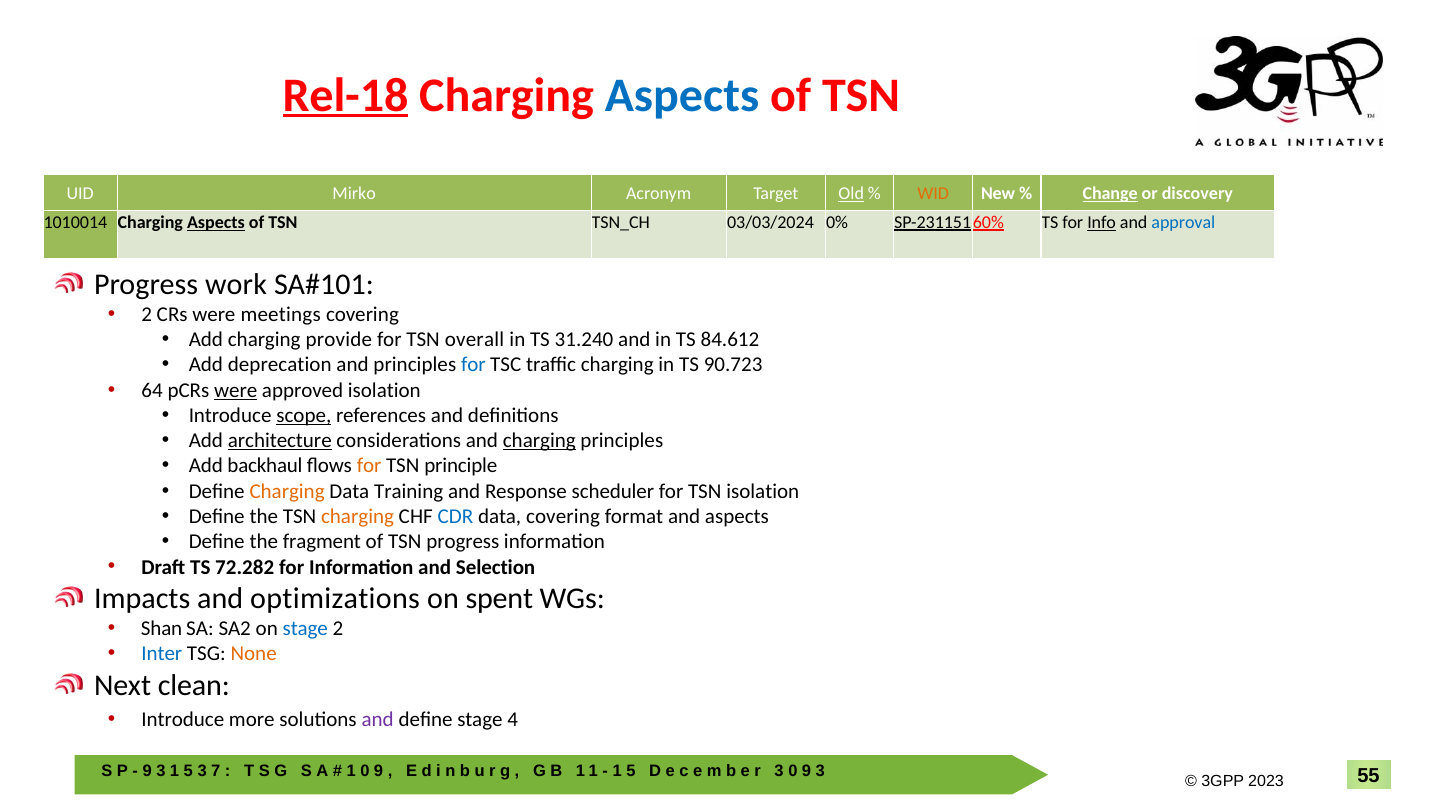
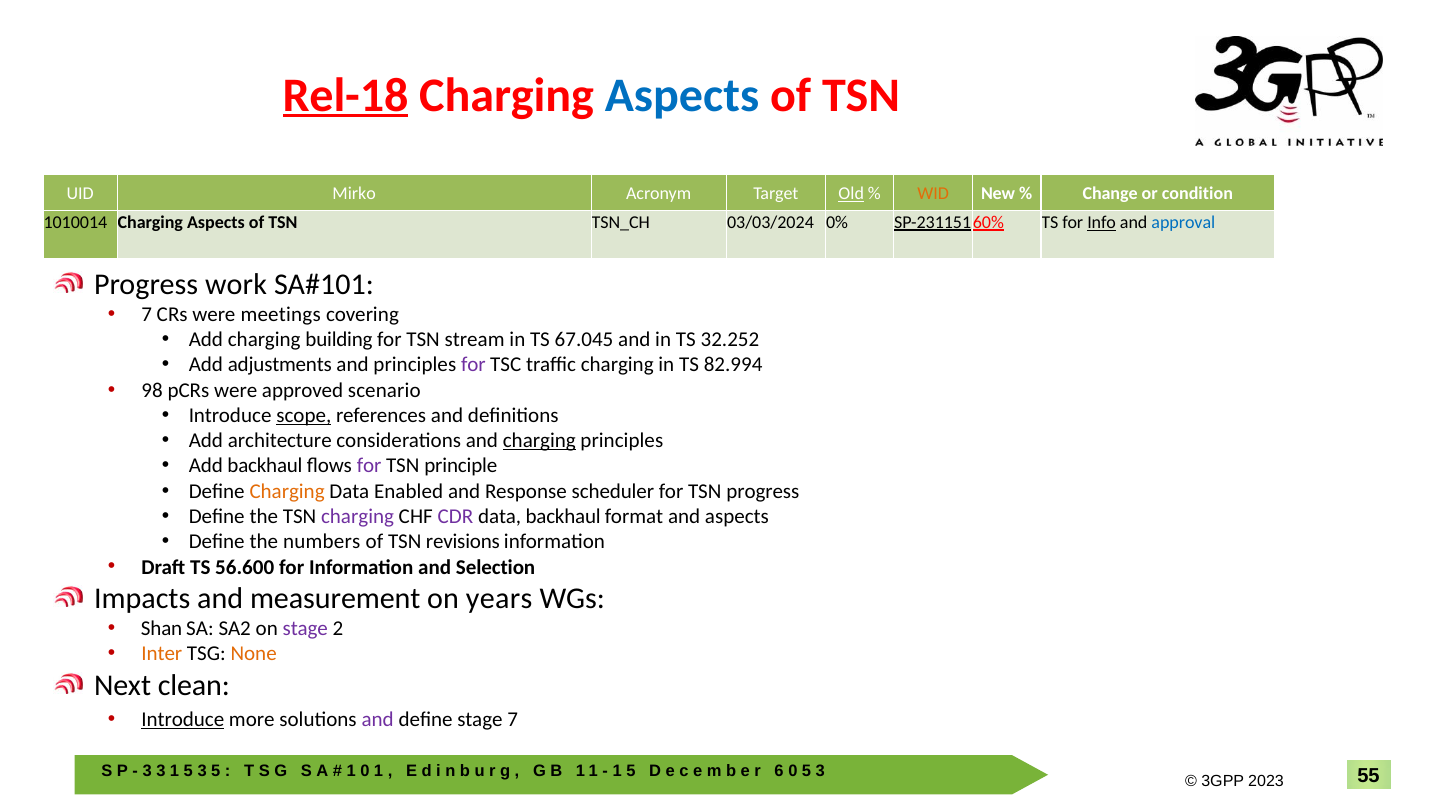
Change underline: present -> none
discovery: discovery -> condition
Aspects at (216, 222) underline: present -> none
2 at (147, 314): 2 -> 7
provide: provide -> building
overall: overall -> stream
31.240: 31.240 -> 67.045
84.612: 84.612 -> 32.252
deprecation: deprecation -> adjustments
for at (473, 365) colour: blue -> purple
90.723: 90.723 -> 82.994
64: 64 -> 98
were at (236, 390) underline: present -> none
approved isolation: isolation -> scenario
architecture underline: present -> none
for at (369, 466) colour: orange -> purple
Training: Training -> Enabled
TSN isolation: isolation -> progress
charging at (358, 516) colour: orange -> purple
CDR colour: blue -> purple
data covering: covering -> backhaul
fragment: fragment -> numbers
TSN progress: progress -> revisions
72.282: 72.282 -> 56.600
optimizations: optimizations -> measurement
spent: spent -> years
stage at (305, 628) colour: blue -> purple
Inter colour: blue -> orange
Introduce at (183, 719) underline: none -> present
stage 4: 4 -> 7
9 at (147, 771): 9 -> 3
3 7: 7 -> 5
9 at (379, 771): 9 -> 1
3 at (779, 771): 3 -> 6
9 at (807, 771): 9 -> 5
